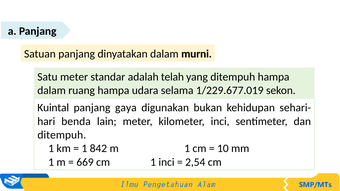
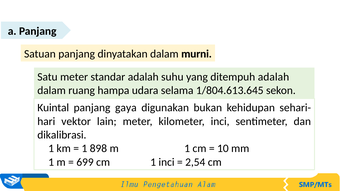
telah: telah -> suhu
ditempuh hampa: hampa -> adalah
1/229.677.019: 1/229.677.019 -> 1/804.613.645
benda: benda -> vektor
ditempuh at (62, 135): ditempuh -> dikalibrasi
842: 842 -> 898
669: 669 -> 699
